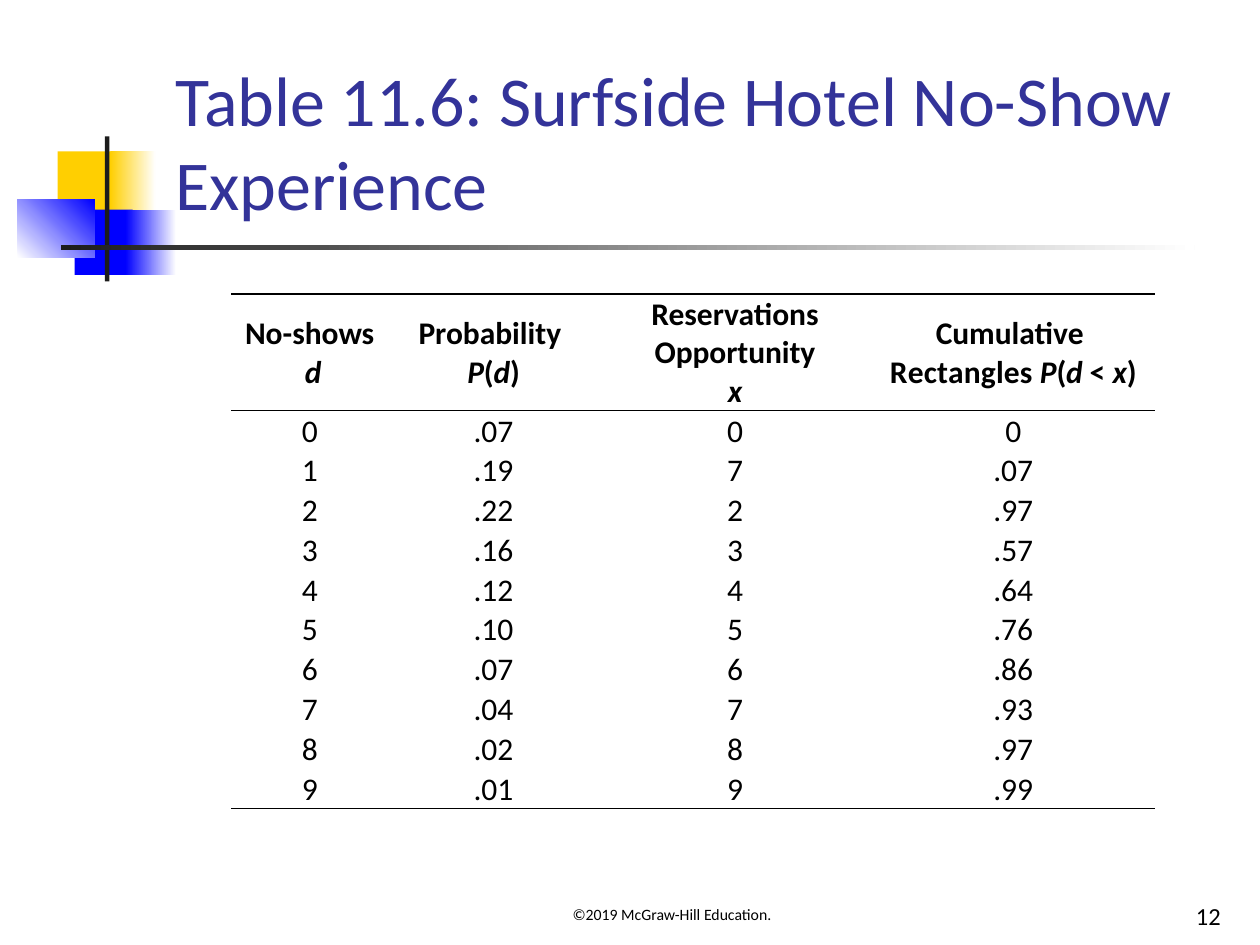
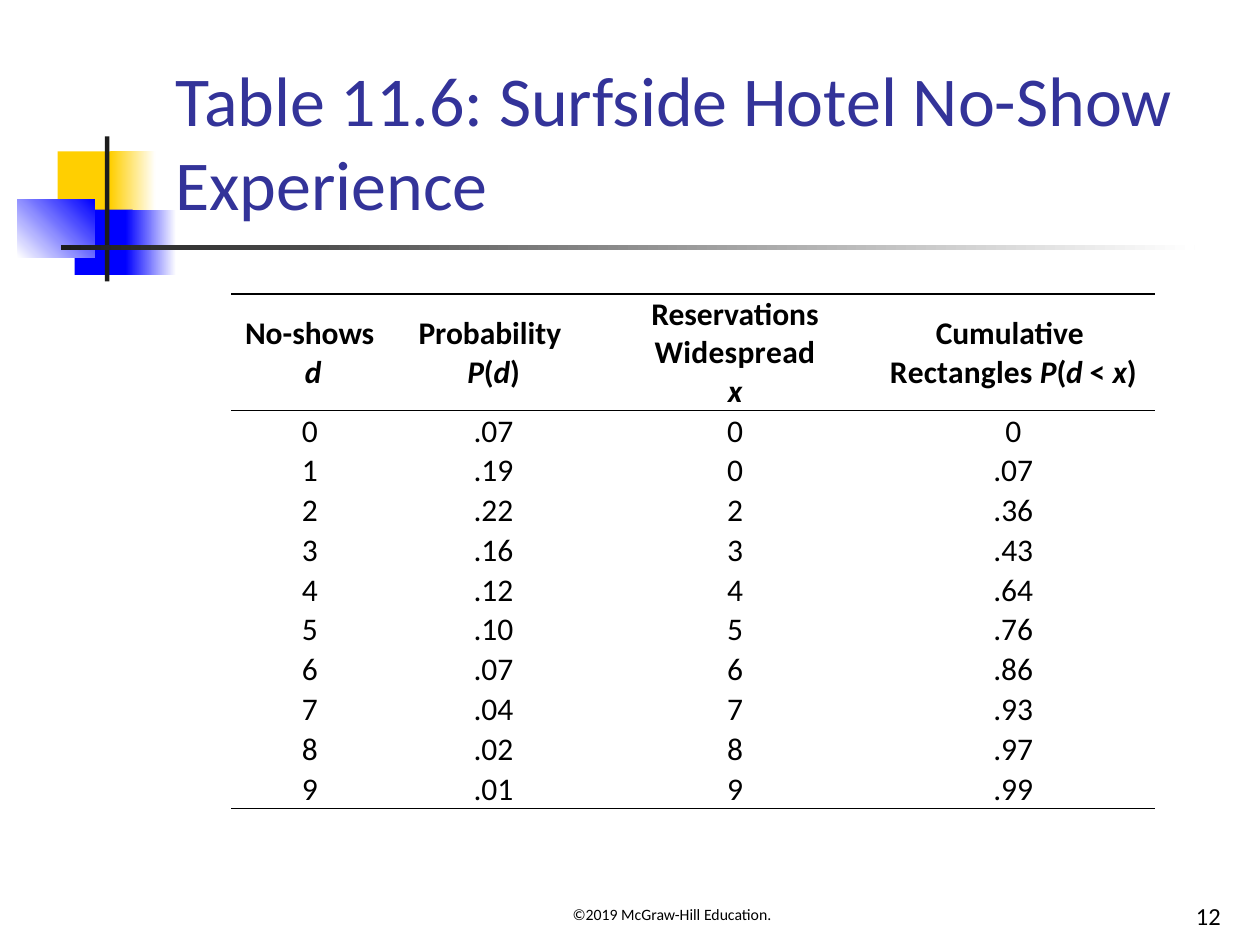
Opportunity: Opportunity -> Widespread
.19 7: 7 -> 0
2 .97: .97 -> .36
.57: .57 -> .43
